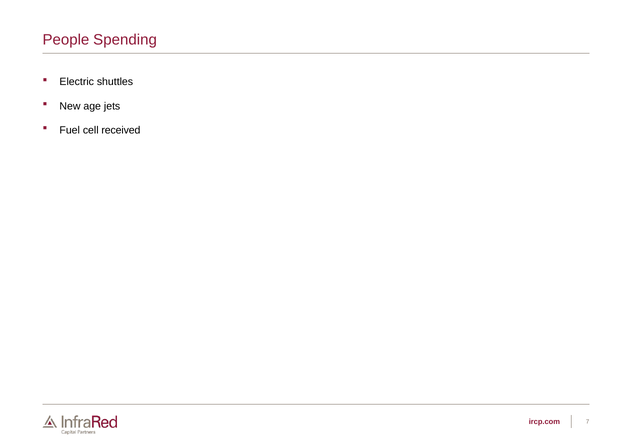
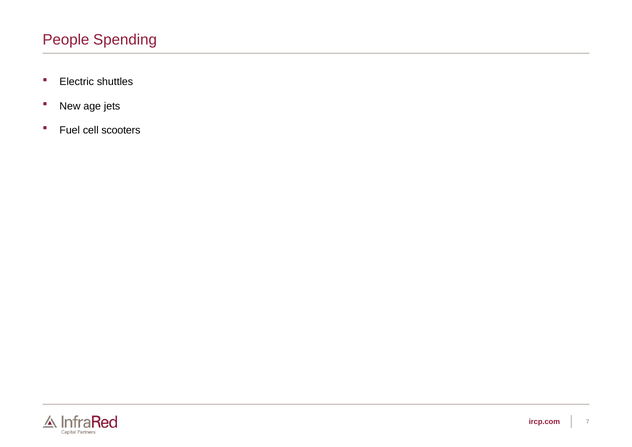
received: received -> scooters
